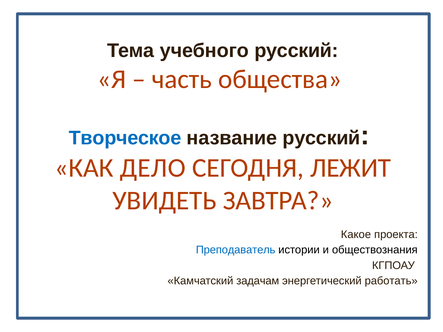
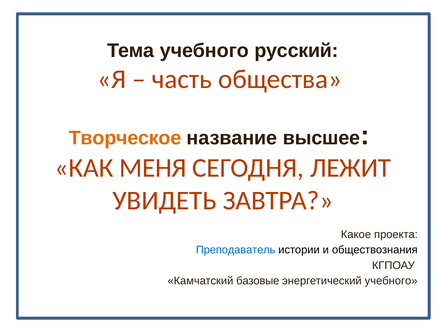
Творческое colour: blue -> orange
название русский: русский -> высшее
ДЕЛО: ДЕЛО -> МЕНЯ
задачам: задачам -> базовые
энергетический работать: работать -> учебного
